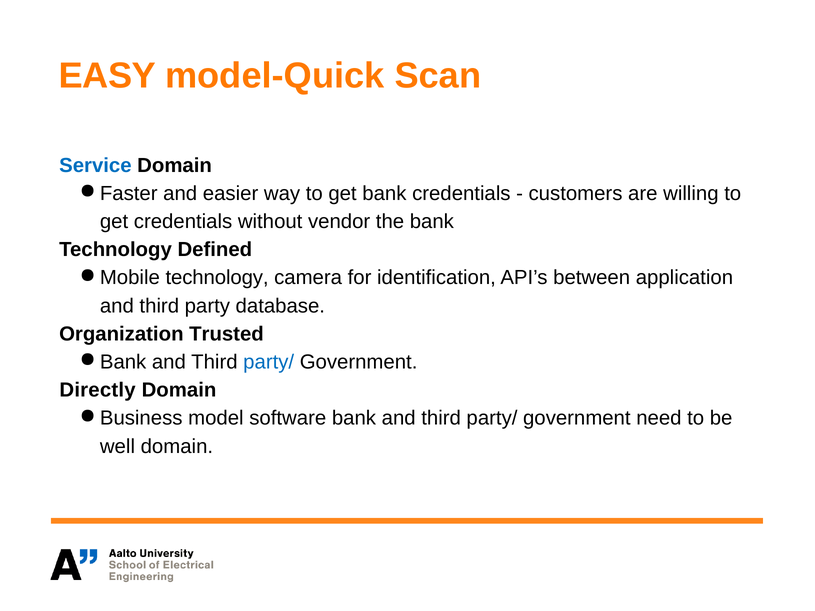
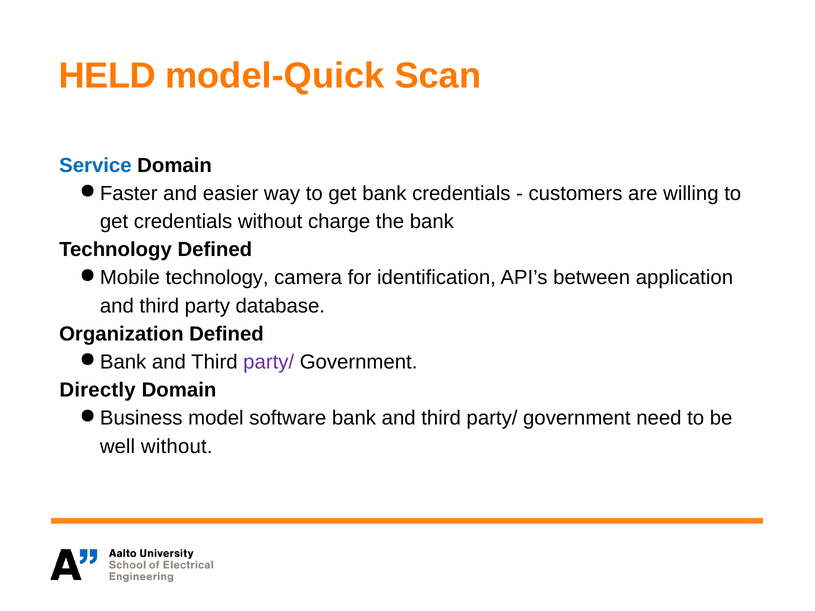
EASY: EASY -> HELD
vendor: vendor -> charge
Organization Trusted: Trusted -> Defined
party/ at (269, 362) colour: blue -> purple
well domain: domain -> without
